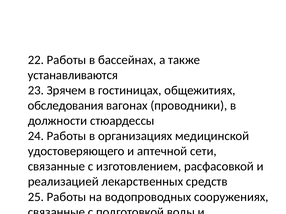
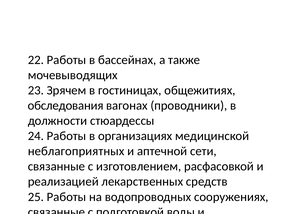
устанавливаются: устанавливаются -> мочевыводящих
удостоверяющего: удостоверяющего -> неблагоприятных
